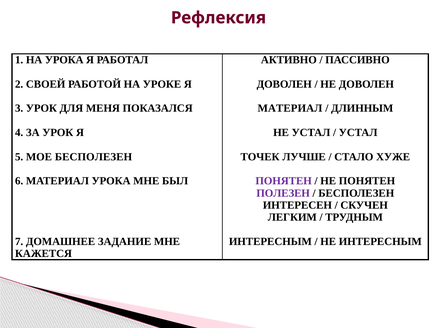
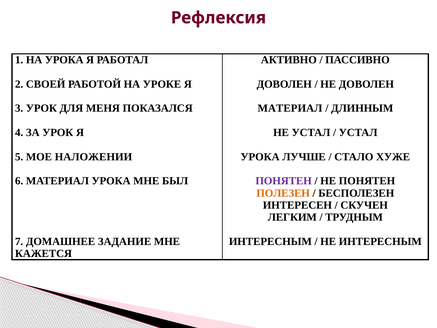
МОЕ БЕСПОЛЕЗЕН: БЕСПОЛЕЗЕН -> НАЛОЖЕНИИ
ТОЧЕК at (260, 157): ТОЧЕК -> УРОКА
ПОЛЕЗЕН colour: purple -> orange
